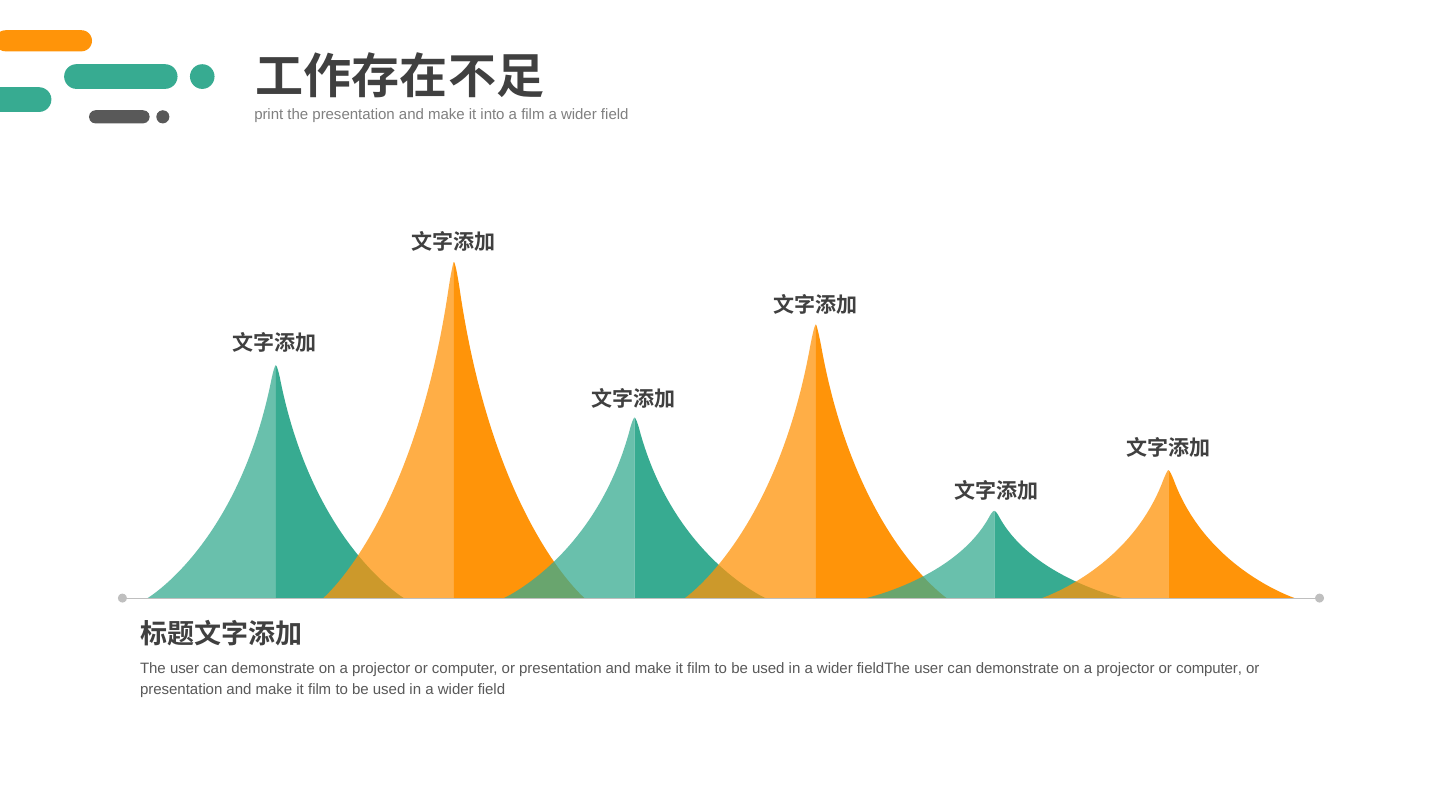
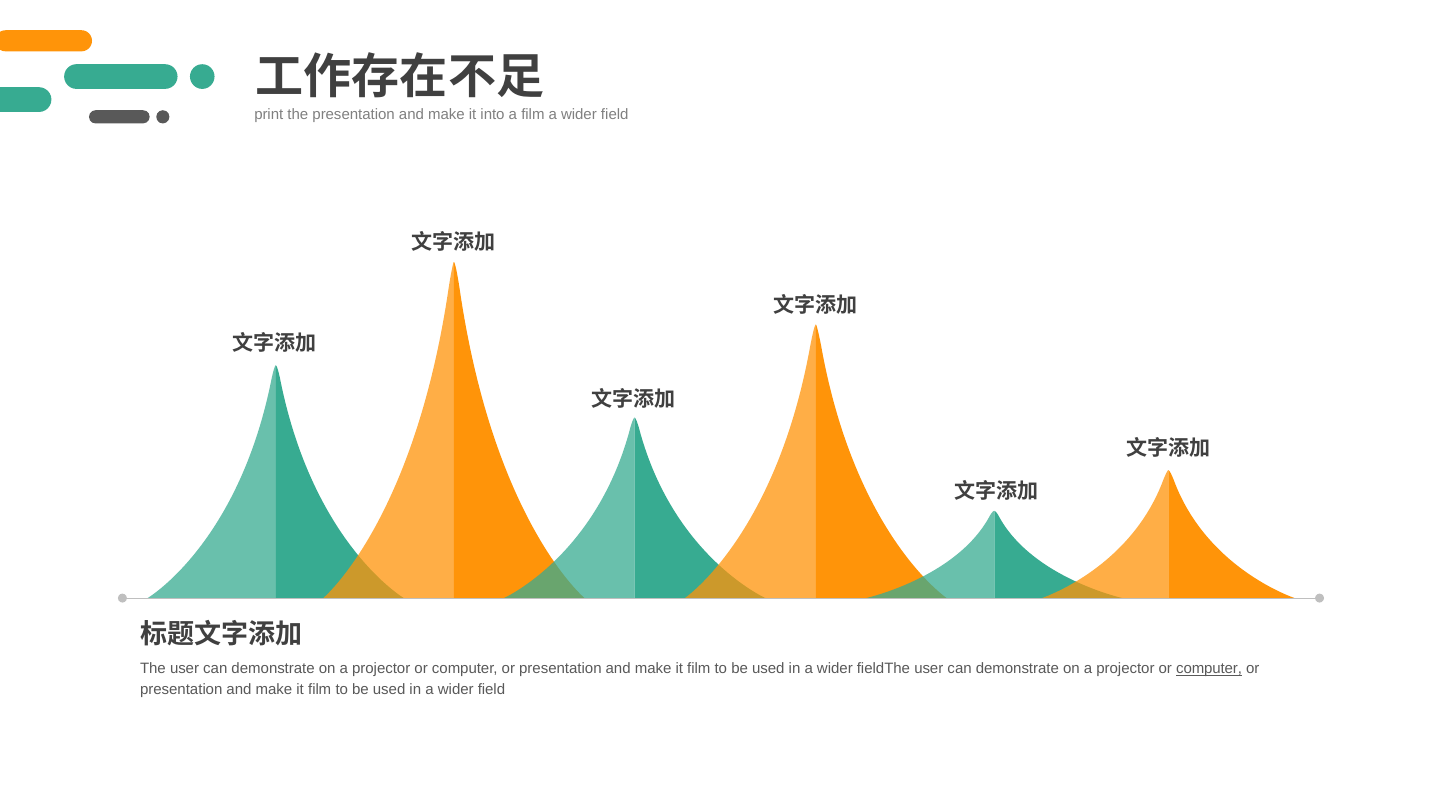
computer at (1209, 669) underline: none -> present
